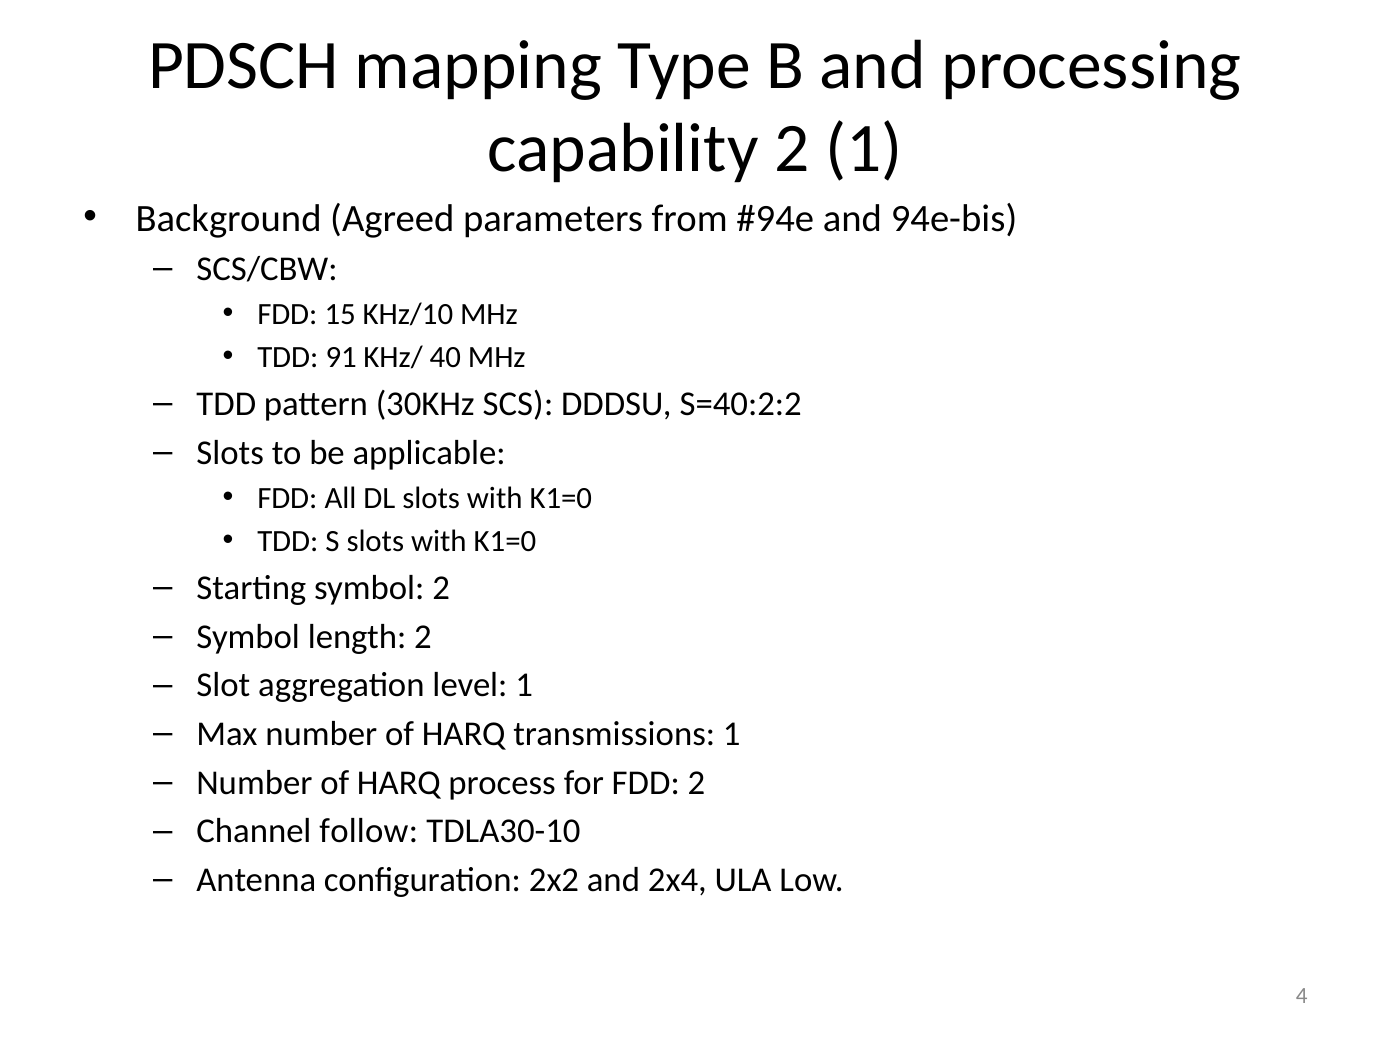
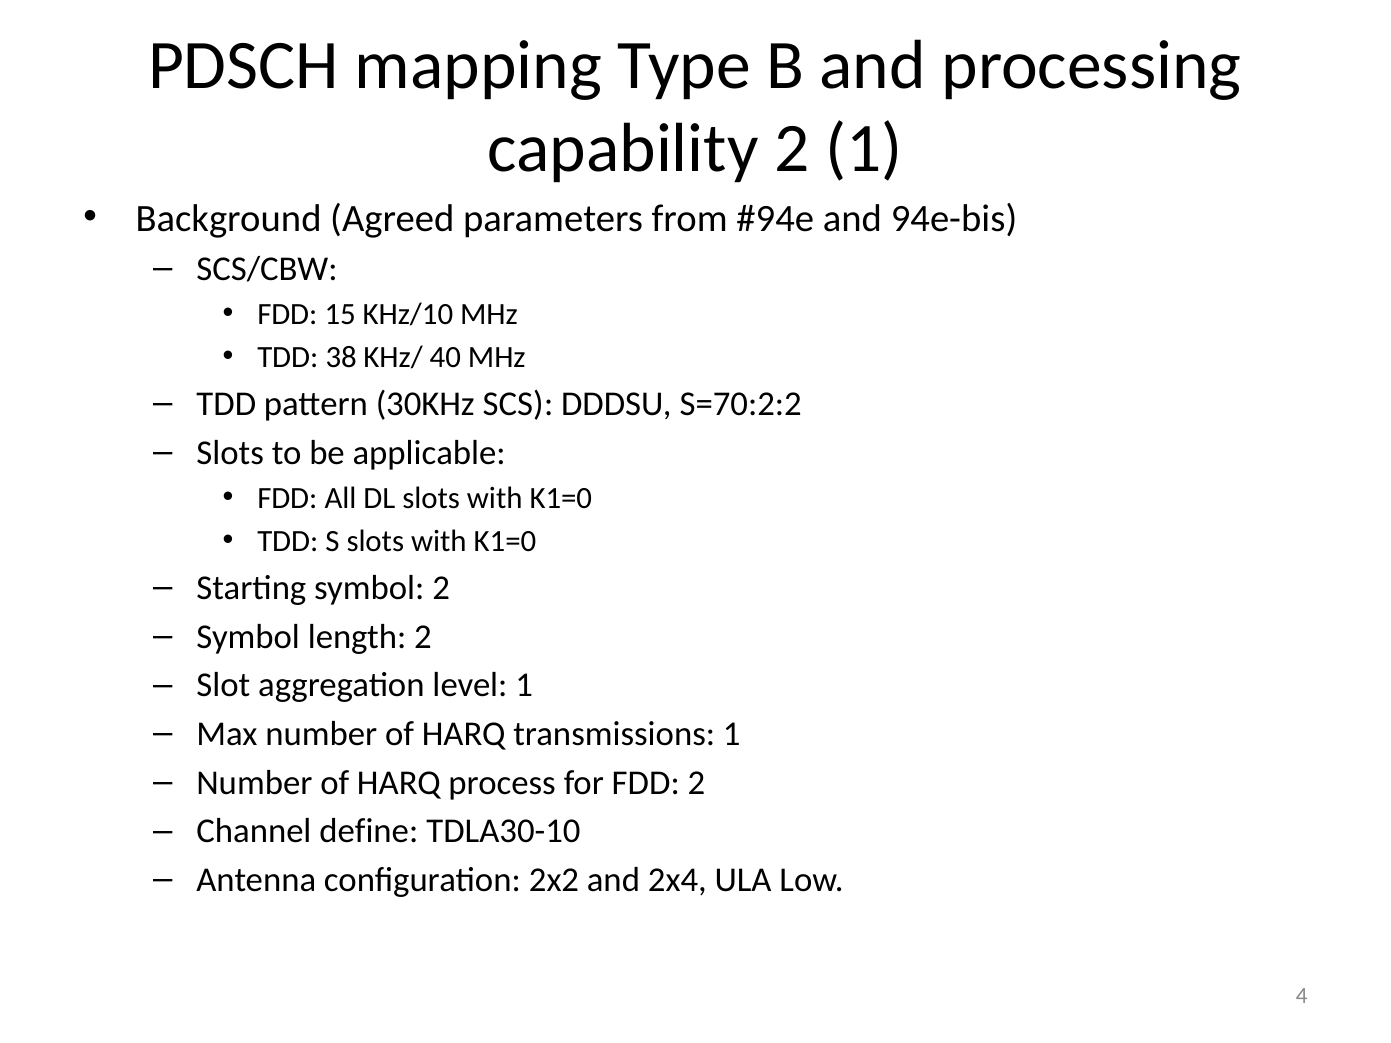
91: 91 -> 38
S=40:2:2: S=40:2:2 -> S=70:2:2
follow: follow -> define
